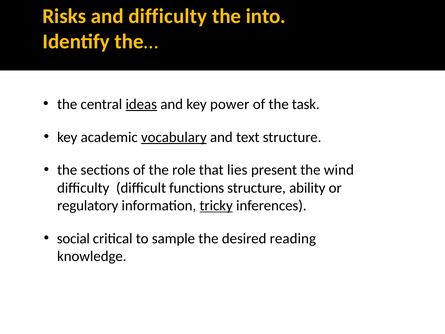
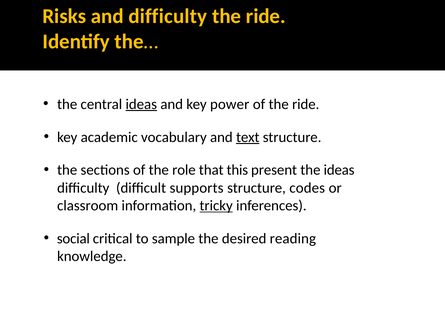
into at (266, 16): into -> ride
of the task: task -> ride
vocabulary underline: present -> none
text underline: none -> present
lies: lies -> this
the wind: wind -> ideas
functions: functions -> supports
ability: ability -> codes
regulatory: regulatory -> classroom
